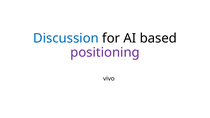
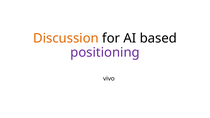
Discussion colour: blue -> orange
